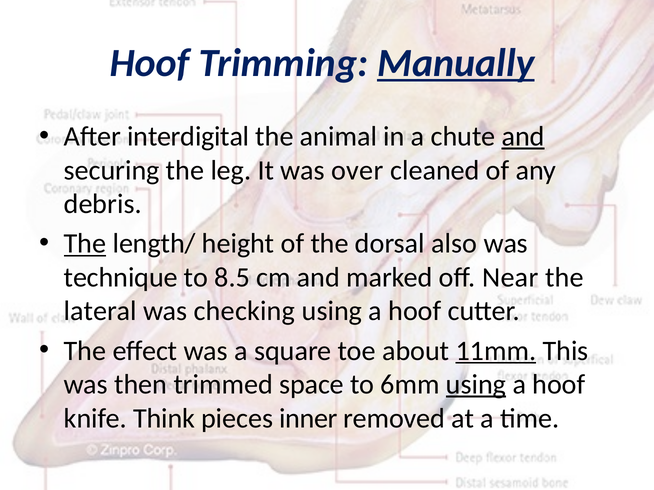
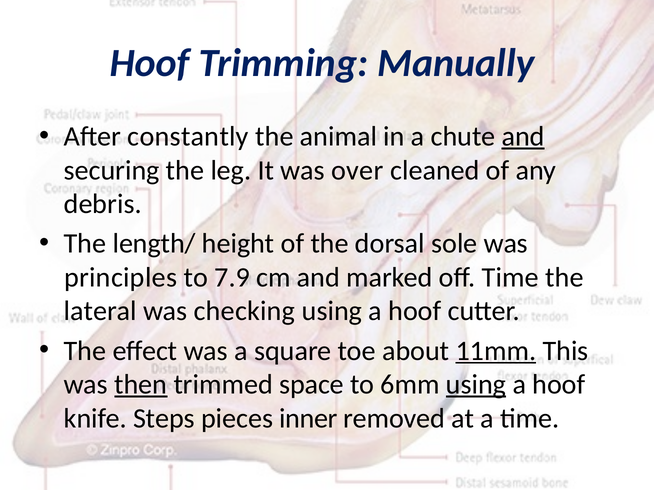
Manually underline: present -> none
interdigital: interdigital -> constantly
The at (85, 244) underline: present -> none
also: also -> sole
technique: technique -> principles
8.5: 8.5 -> 7.9
off Near: Near -> Time
then underline: none -> present
Think: Think -> Steps
